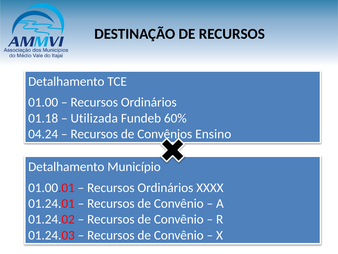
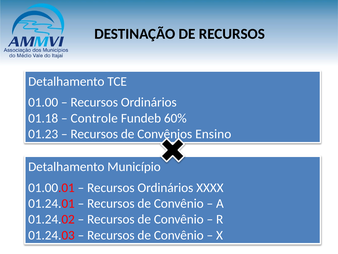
Utilizada: Utilizada -> Controle
04.24: 04.24 -> 01.23
